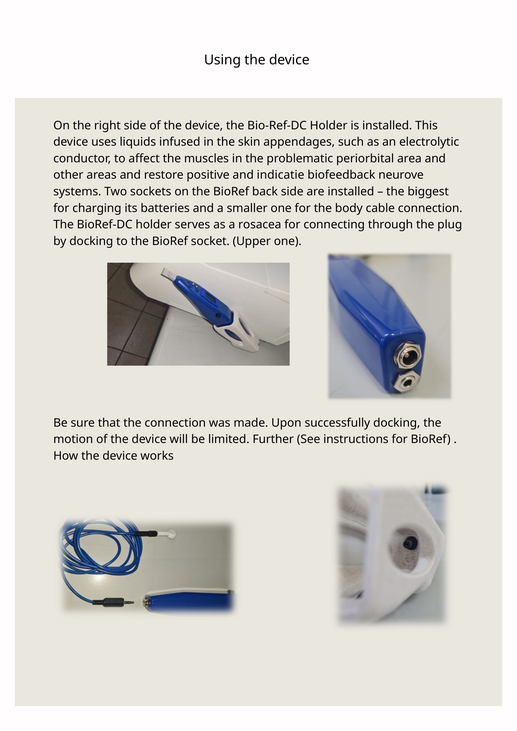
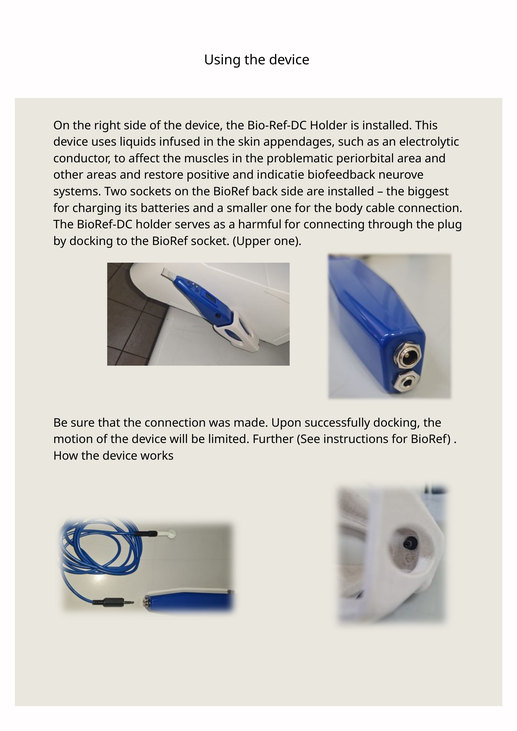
rosacea: rosacea -> harmful
